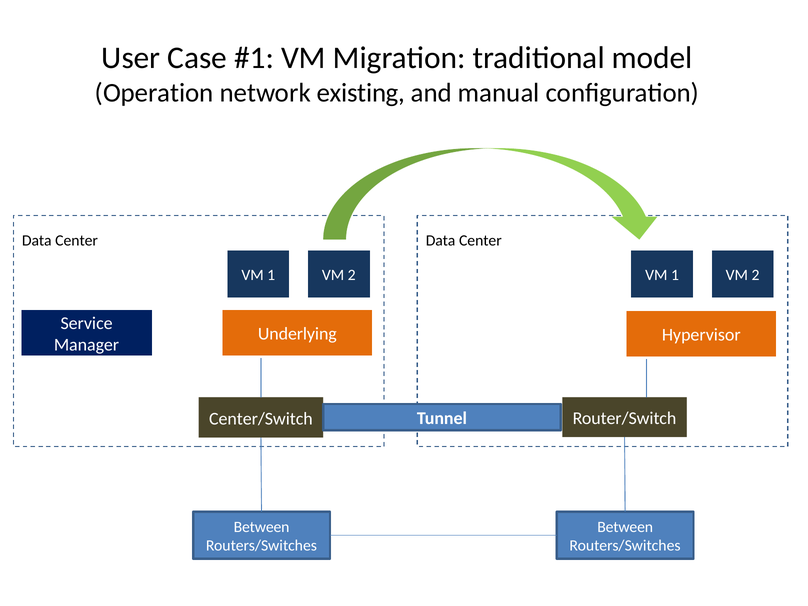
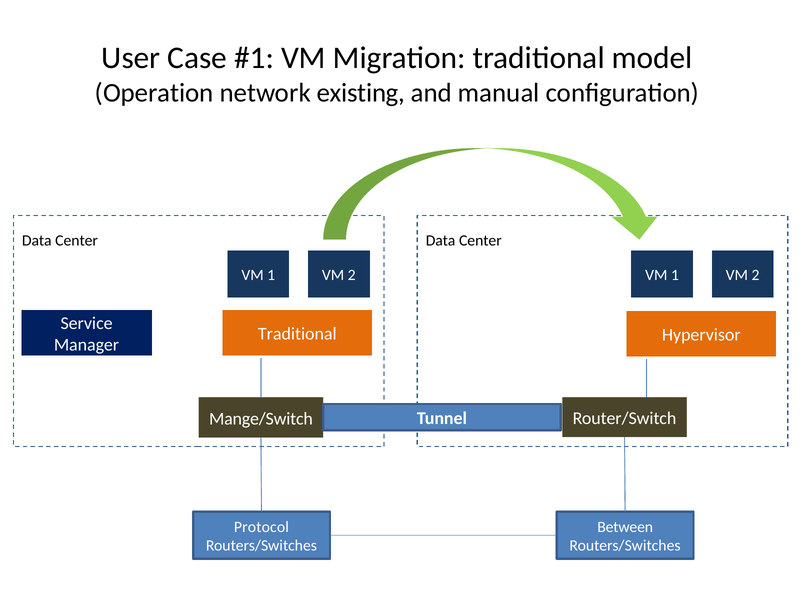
Underlying at (297, 334): Underlying -> Traditional
Center/Switch: Center/Switch -> Mange/Switch
Between at (262, 527): Between -> Protocol
